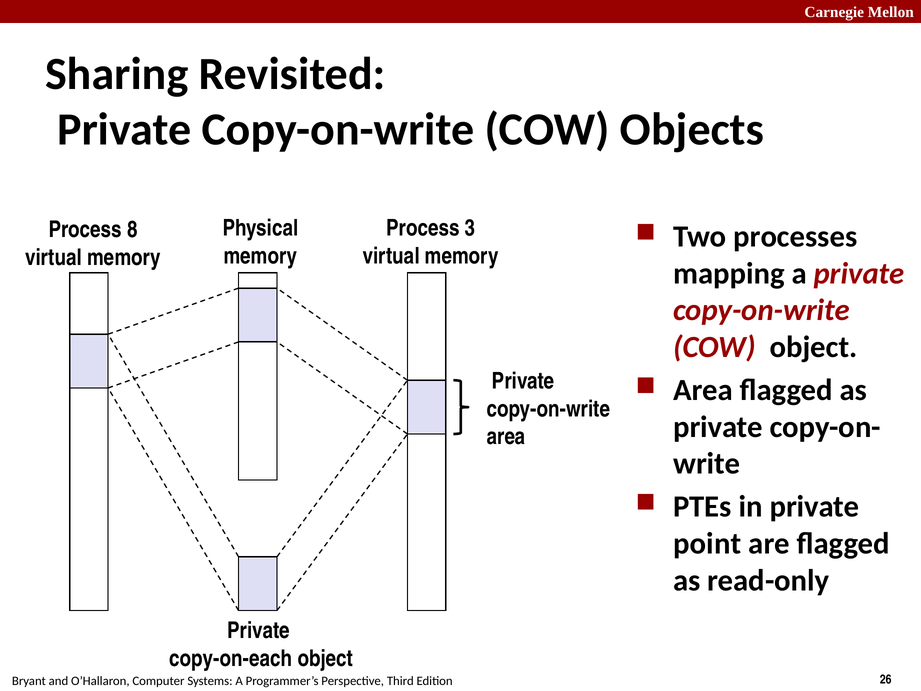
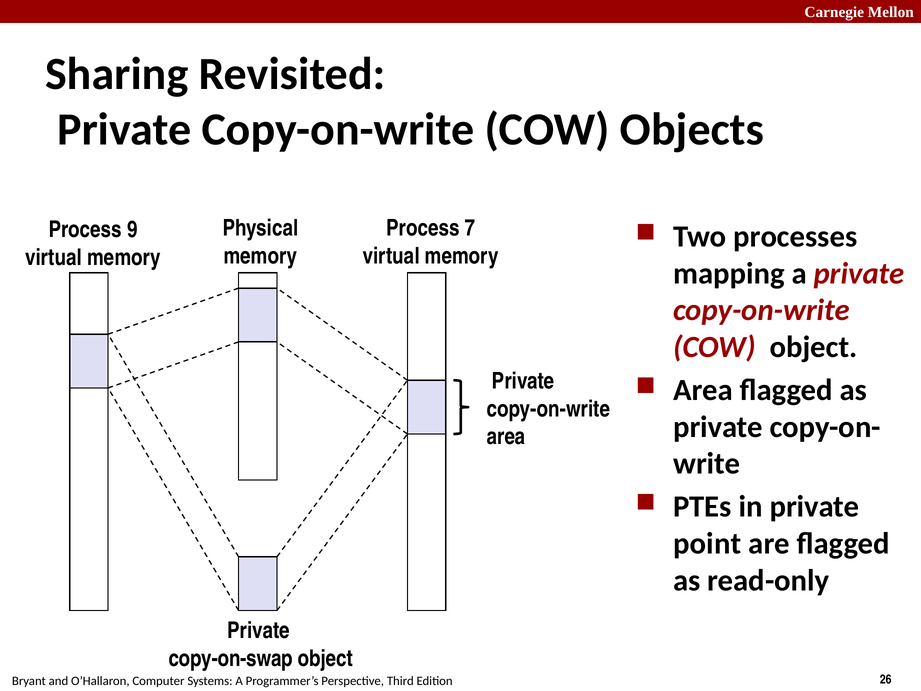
3: 3 -> 7
8: 8 -> 9
copy-on-each: copy-on-each -> copy-on-swap
